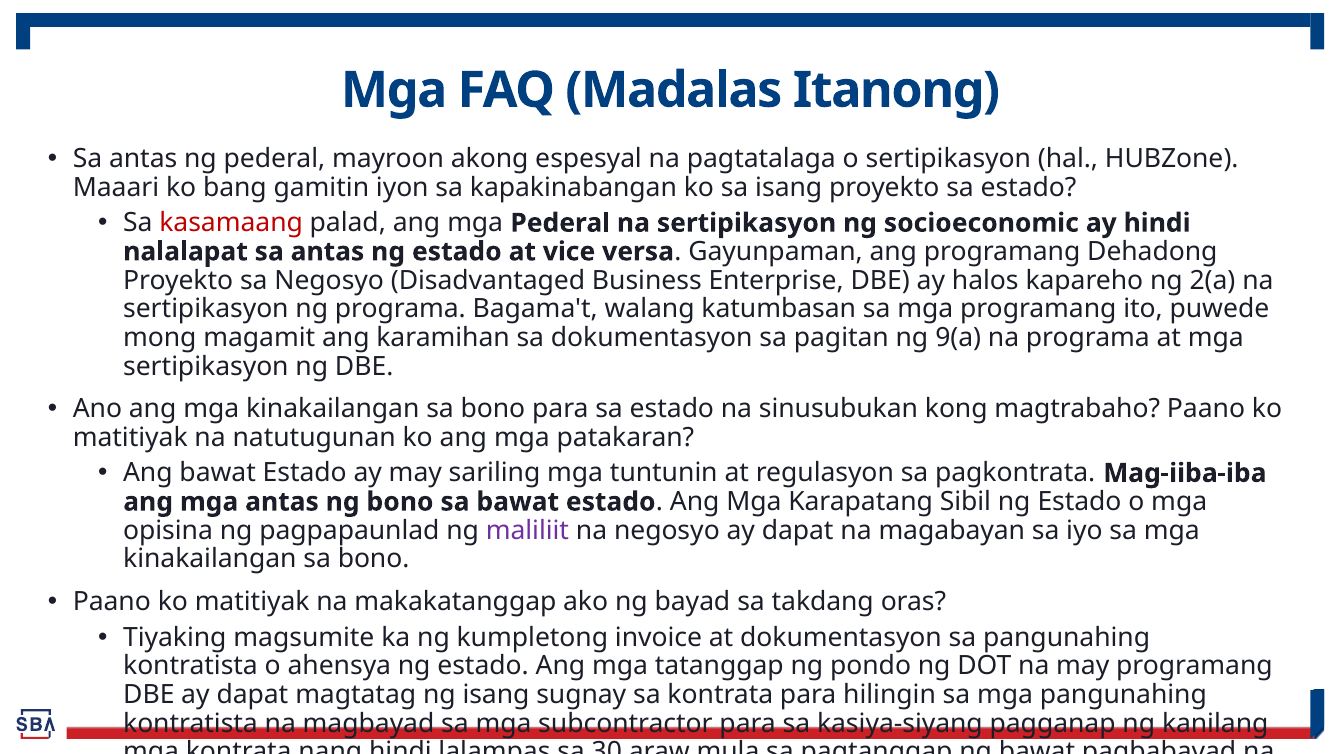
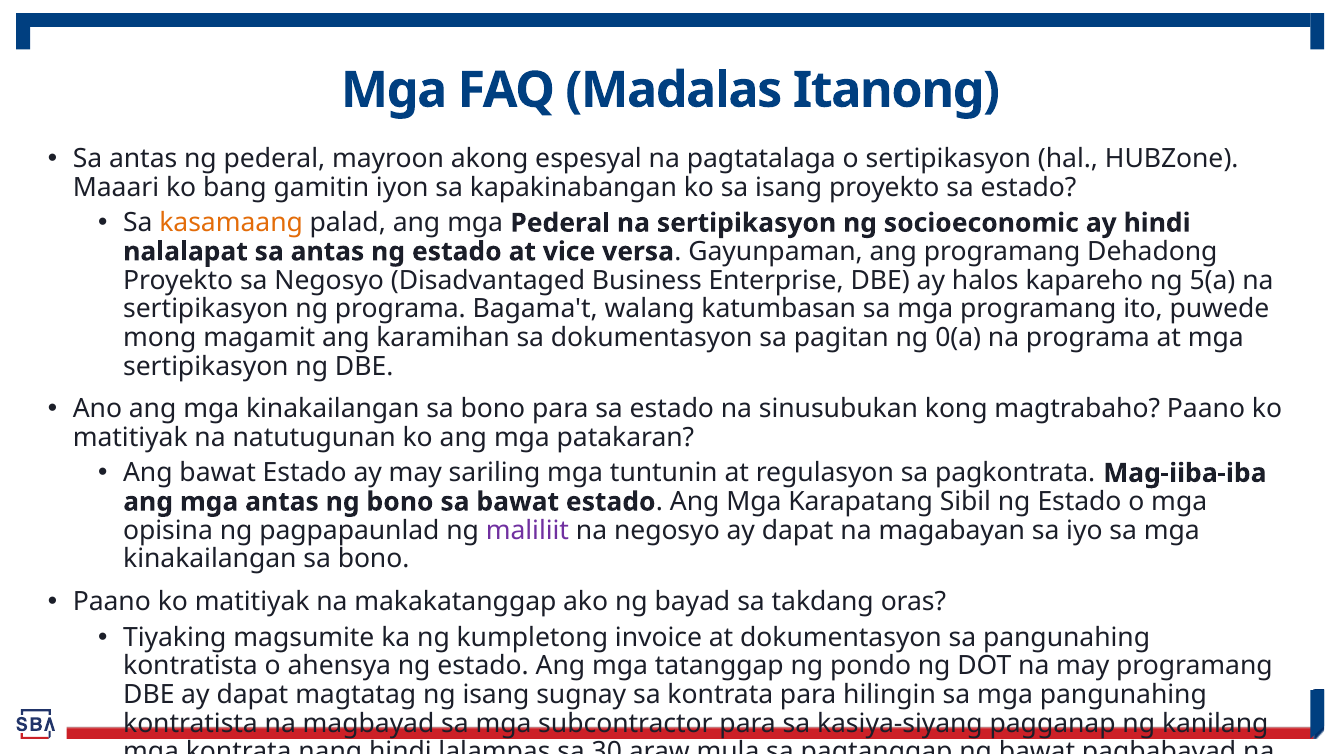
kasamaang colour: red -> orange
2(a: 2(a -> 5(a
9(a: 9(a -> 0(a
